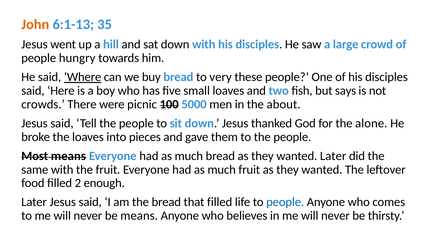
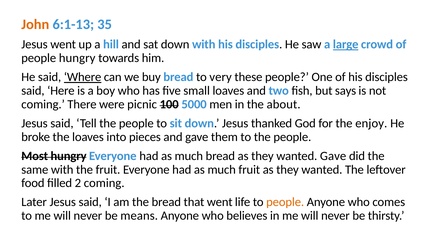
large underline: none -> present
crowds at (43, 104): crowds -> coming
alone: alone -> enjoy
Most means: means -> hungry
wanted Later: Later -> Gave
2 enough: enough -> coming
that filled: filled -> went
people at (285, 202) colour: blue -> orange
